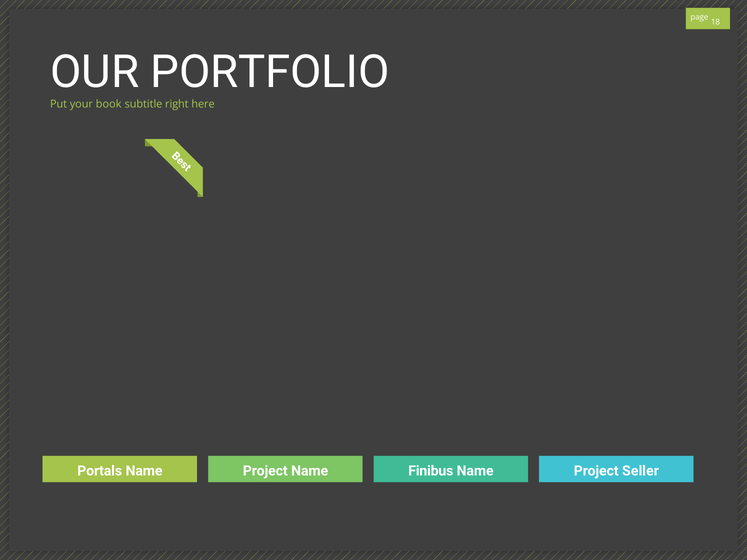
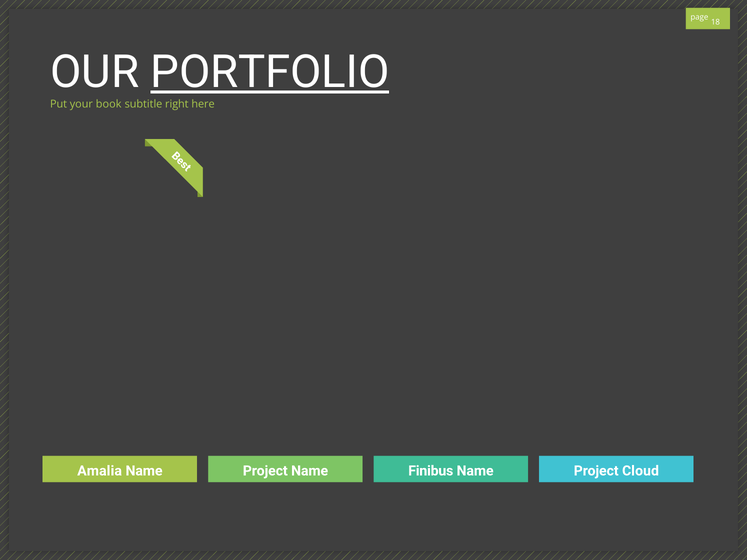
PORTFOLIO underline: none -> present
Portals: Portals -> Amalia
Seller: Seller -> Cloud
